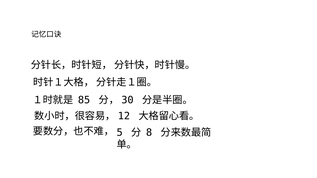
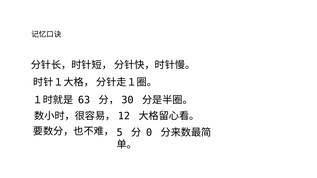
85: 85 -> 63
8: 8 -> 0
